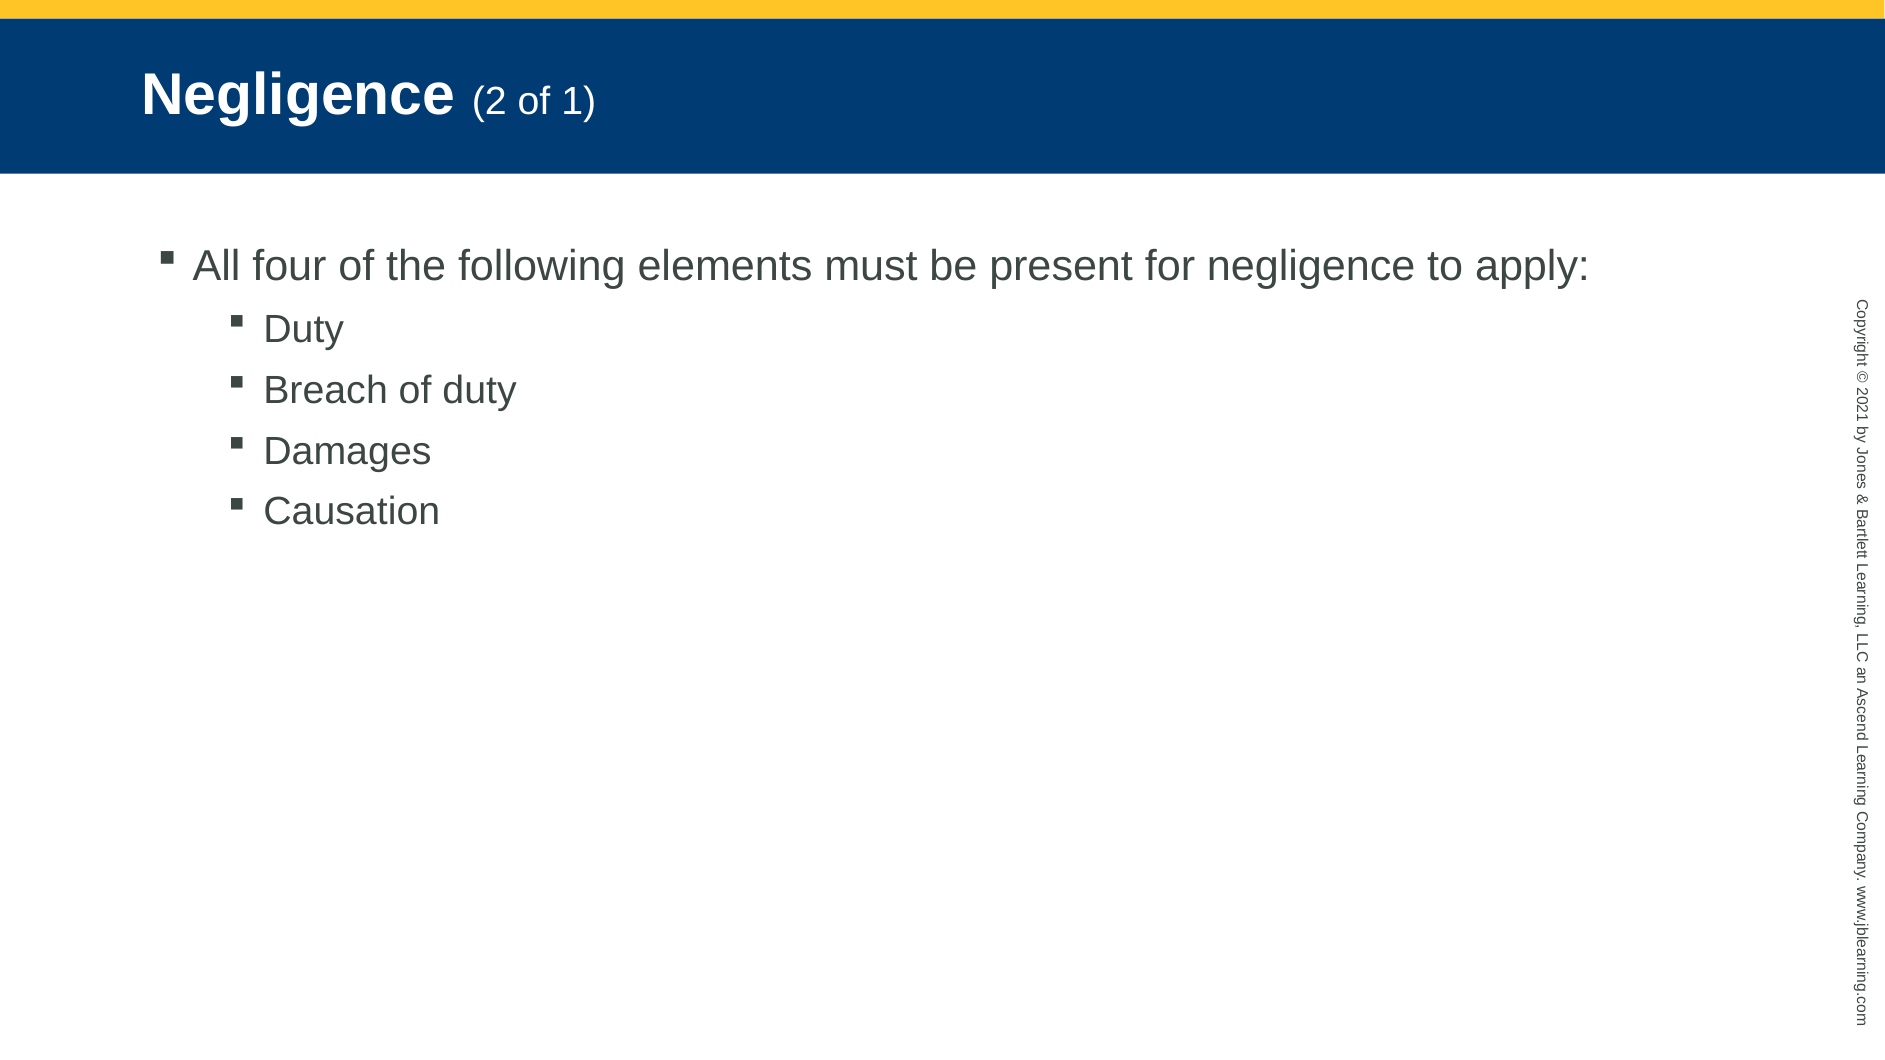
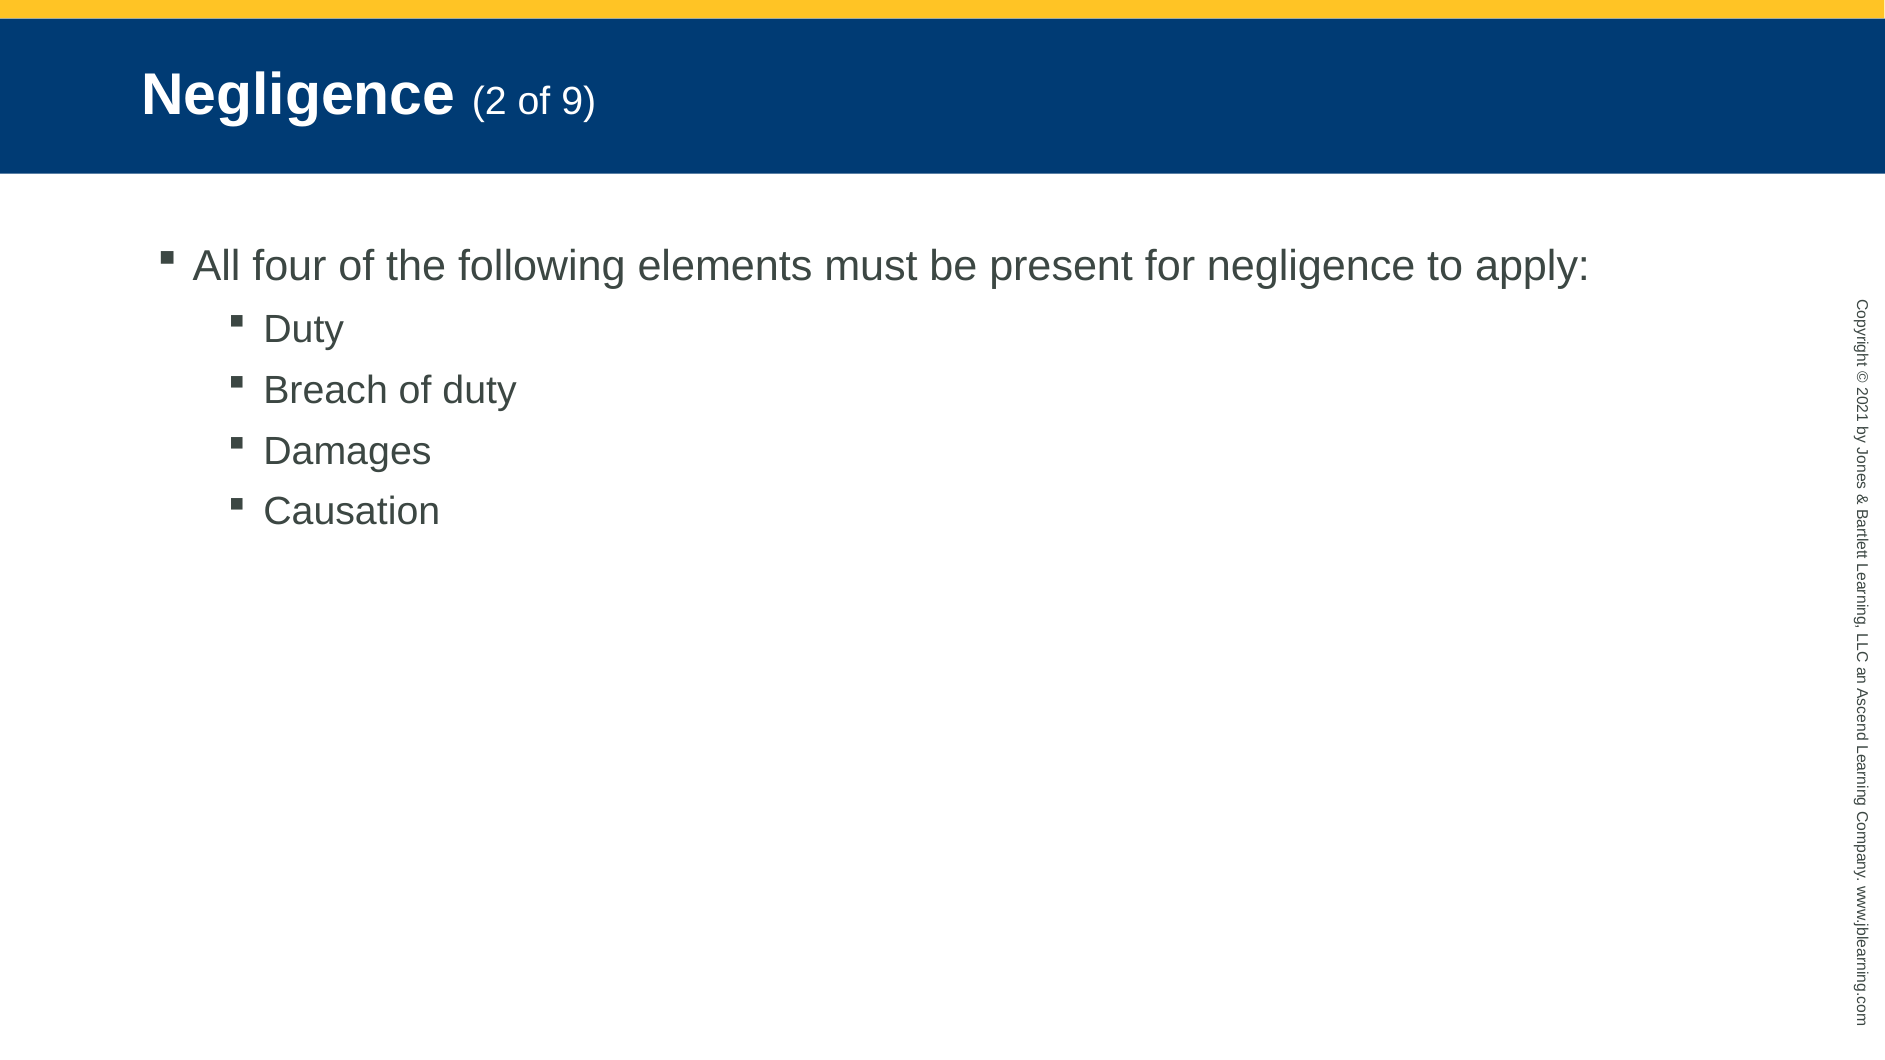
of 1: 1 -> 9
